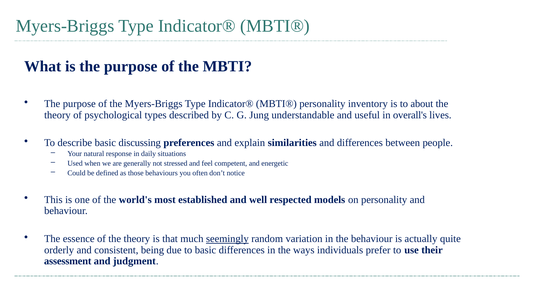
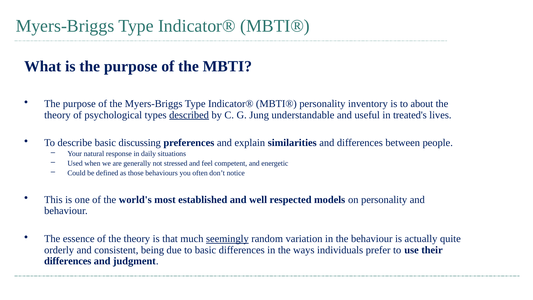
described underline: none -> present
overall's: overall's -> treated's
assessment at (68, 261): assessment -> differences
